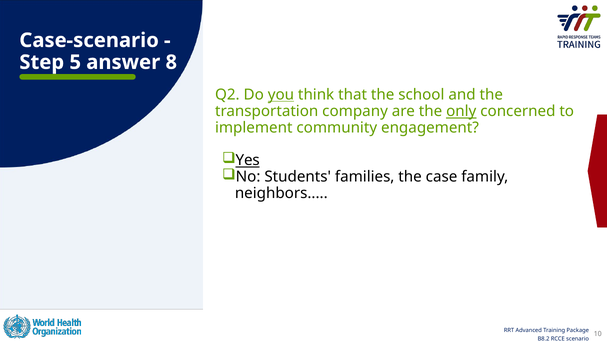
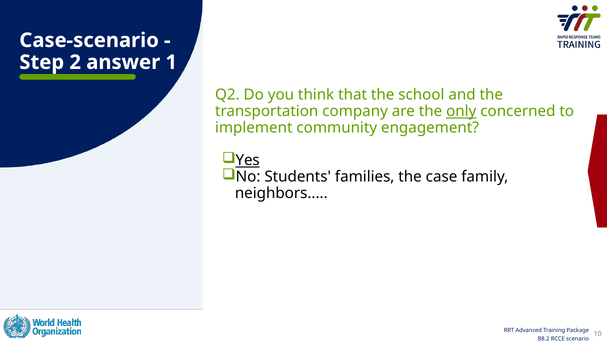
5: 5 -> 2
8: 8 -> 1
you underline: present -> none
